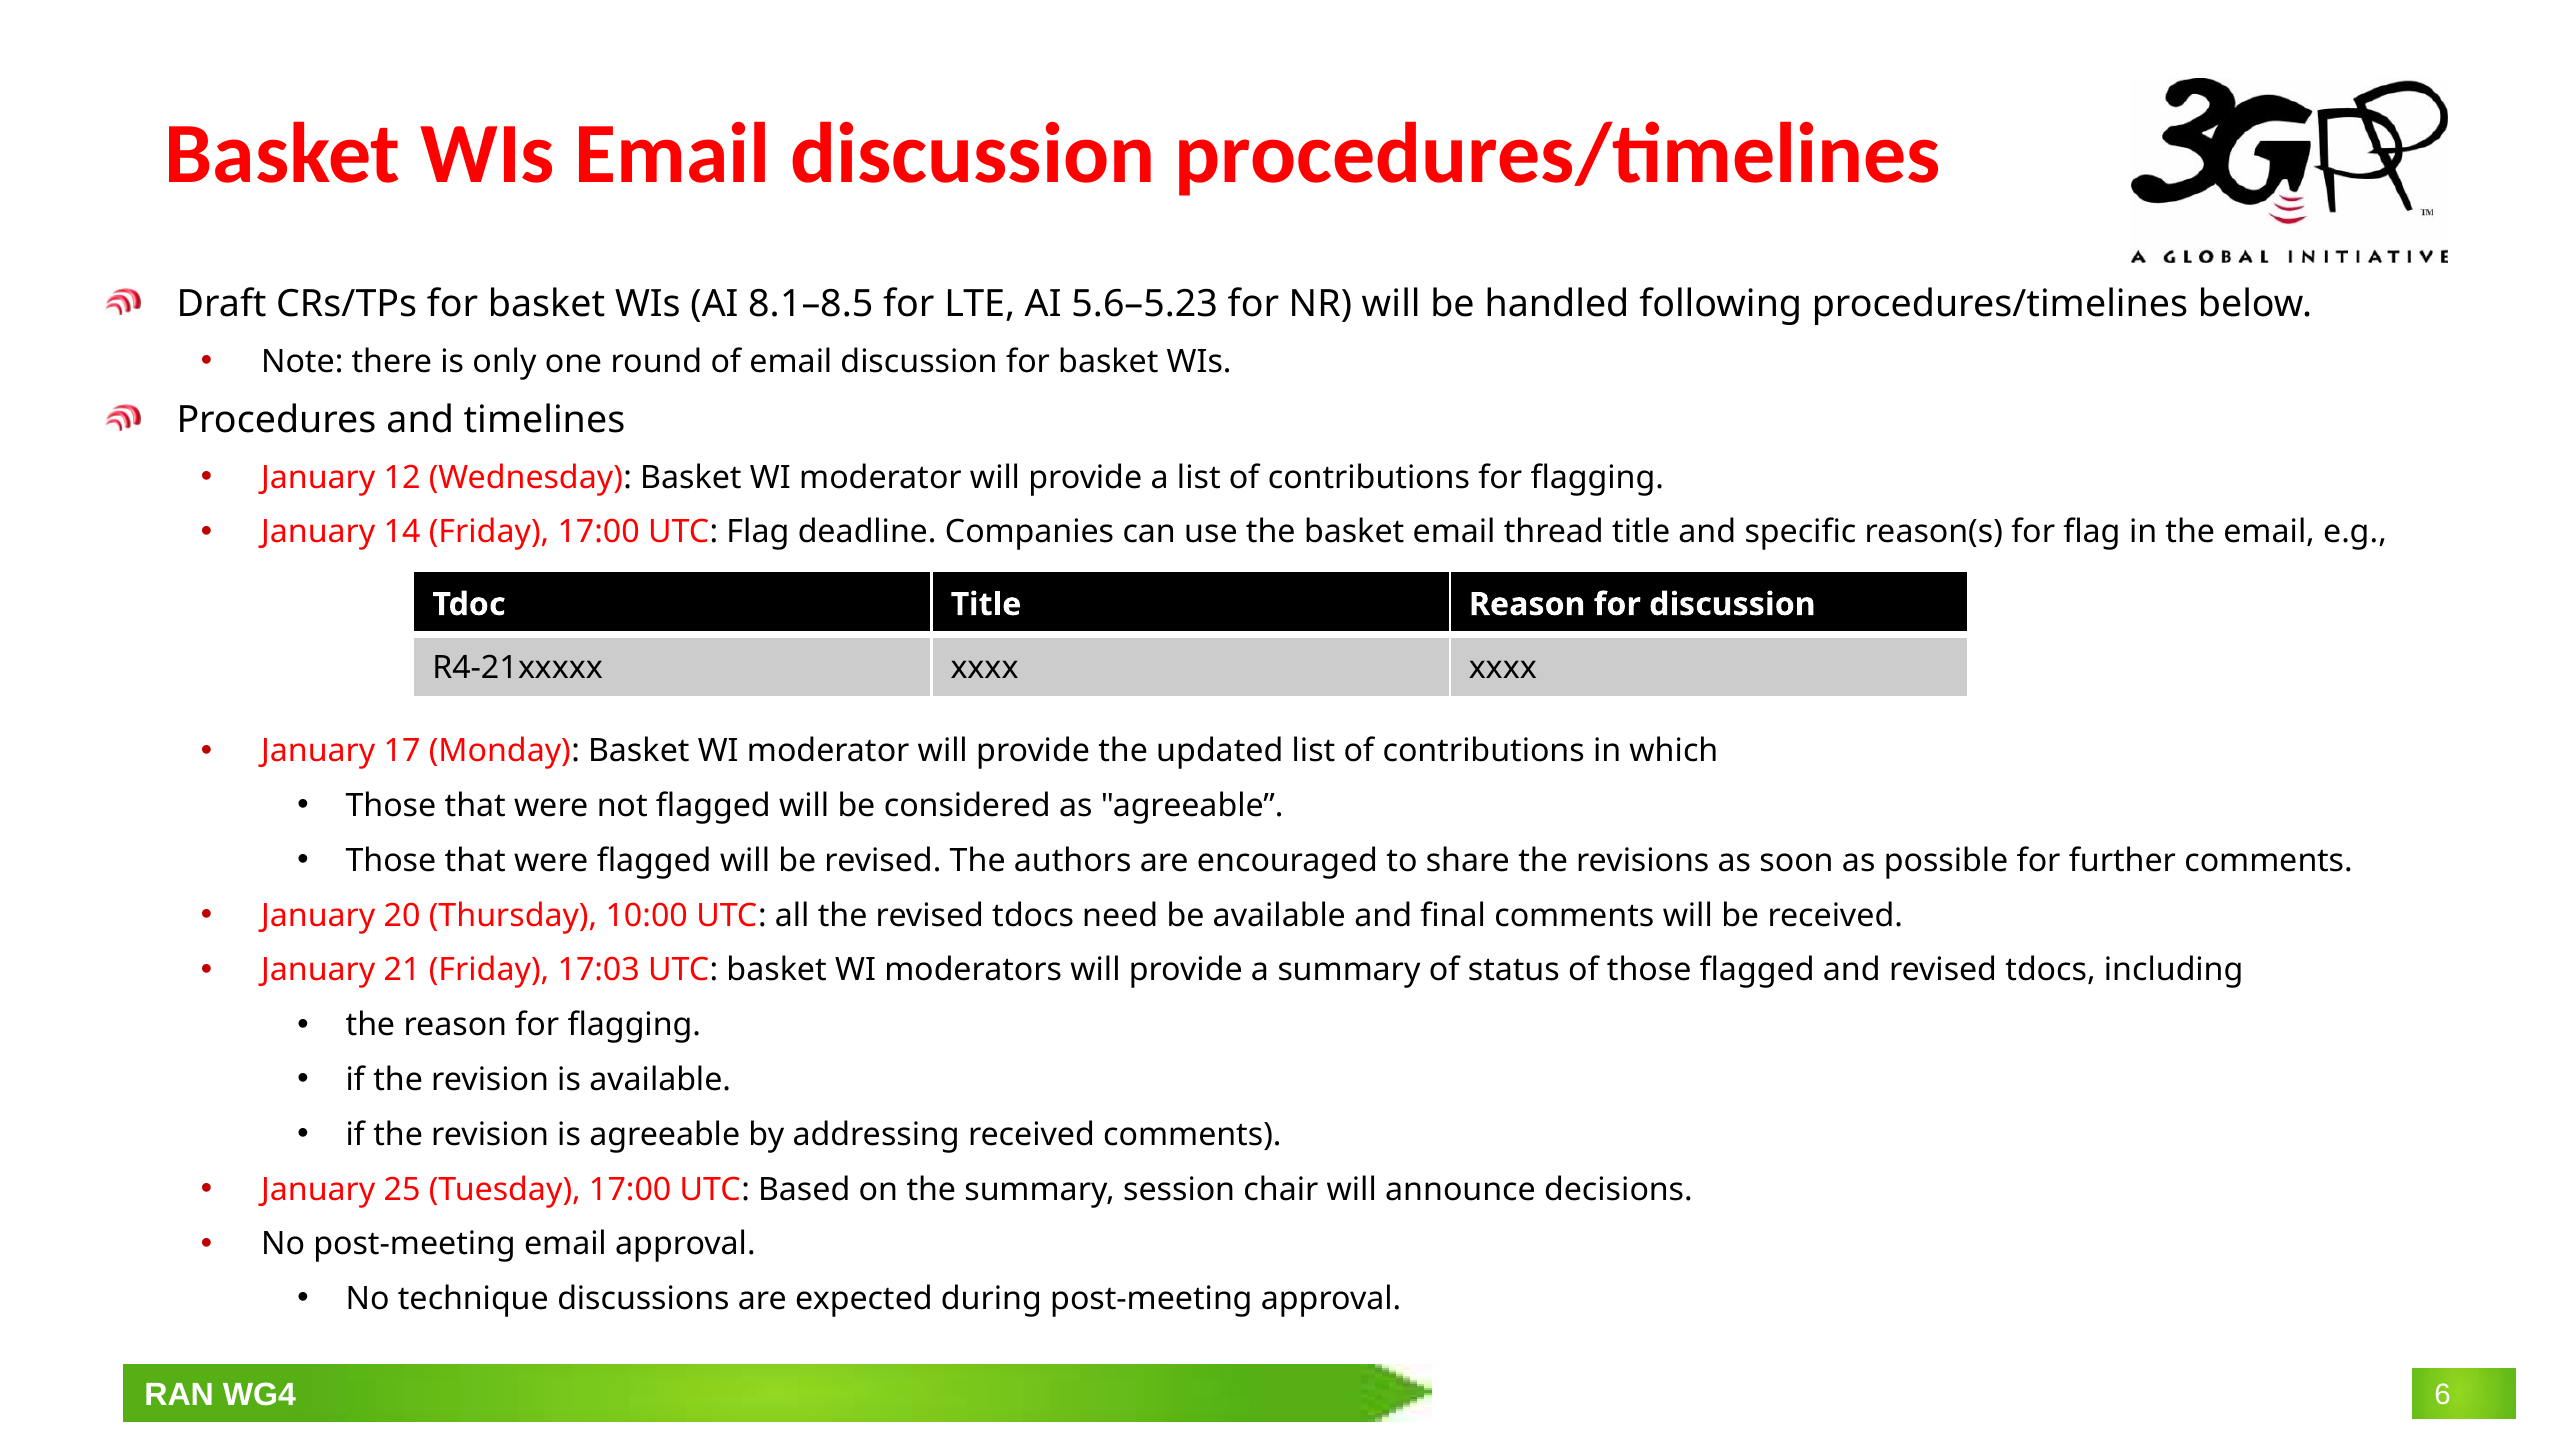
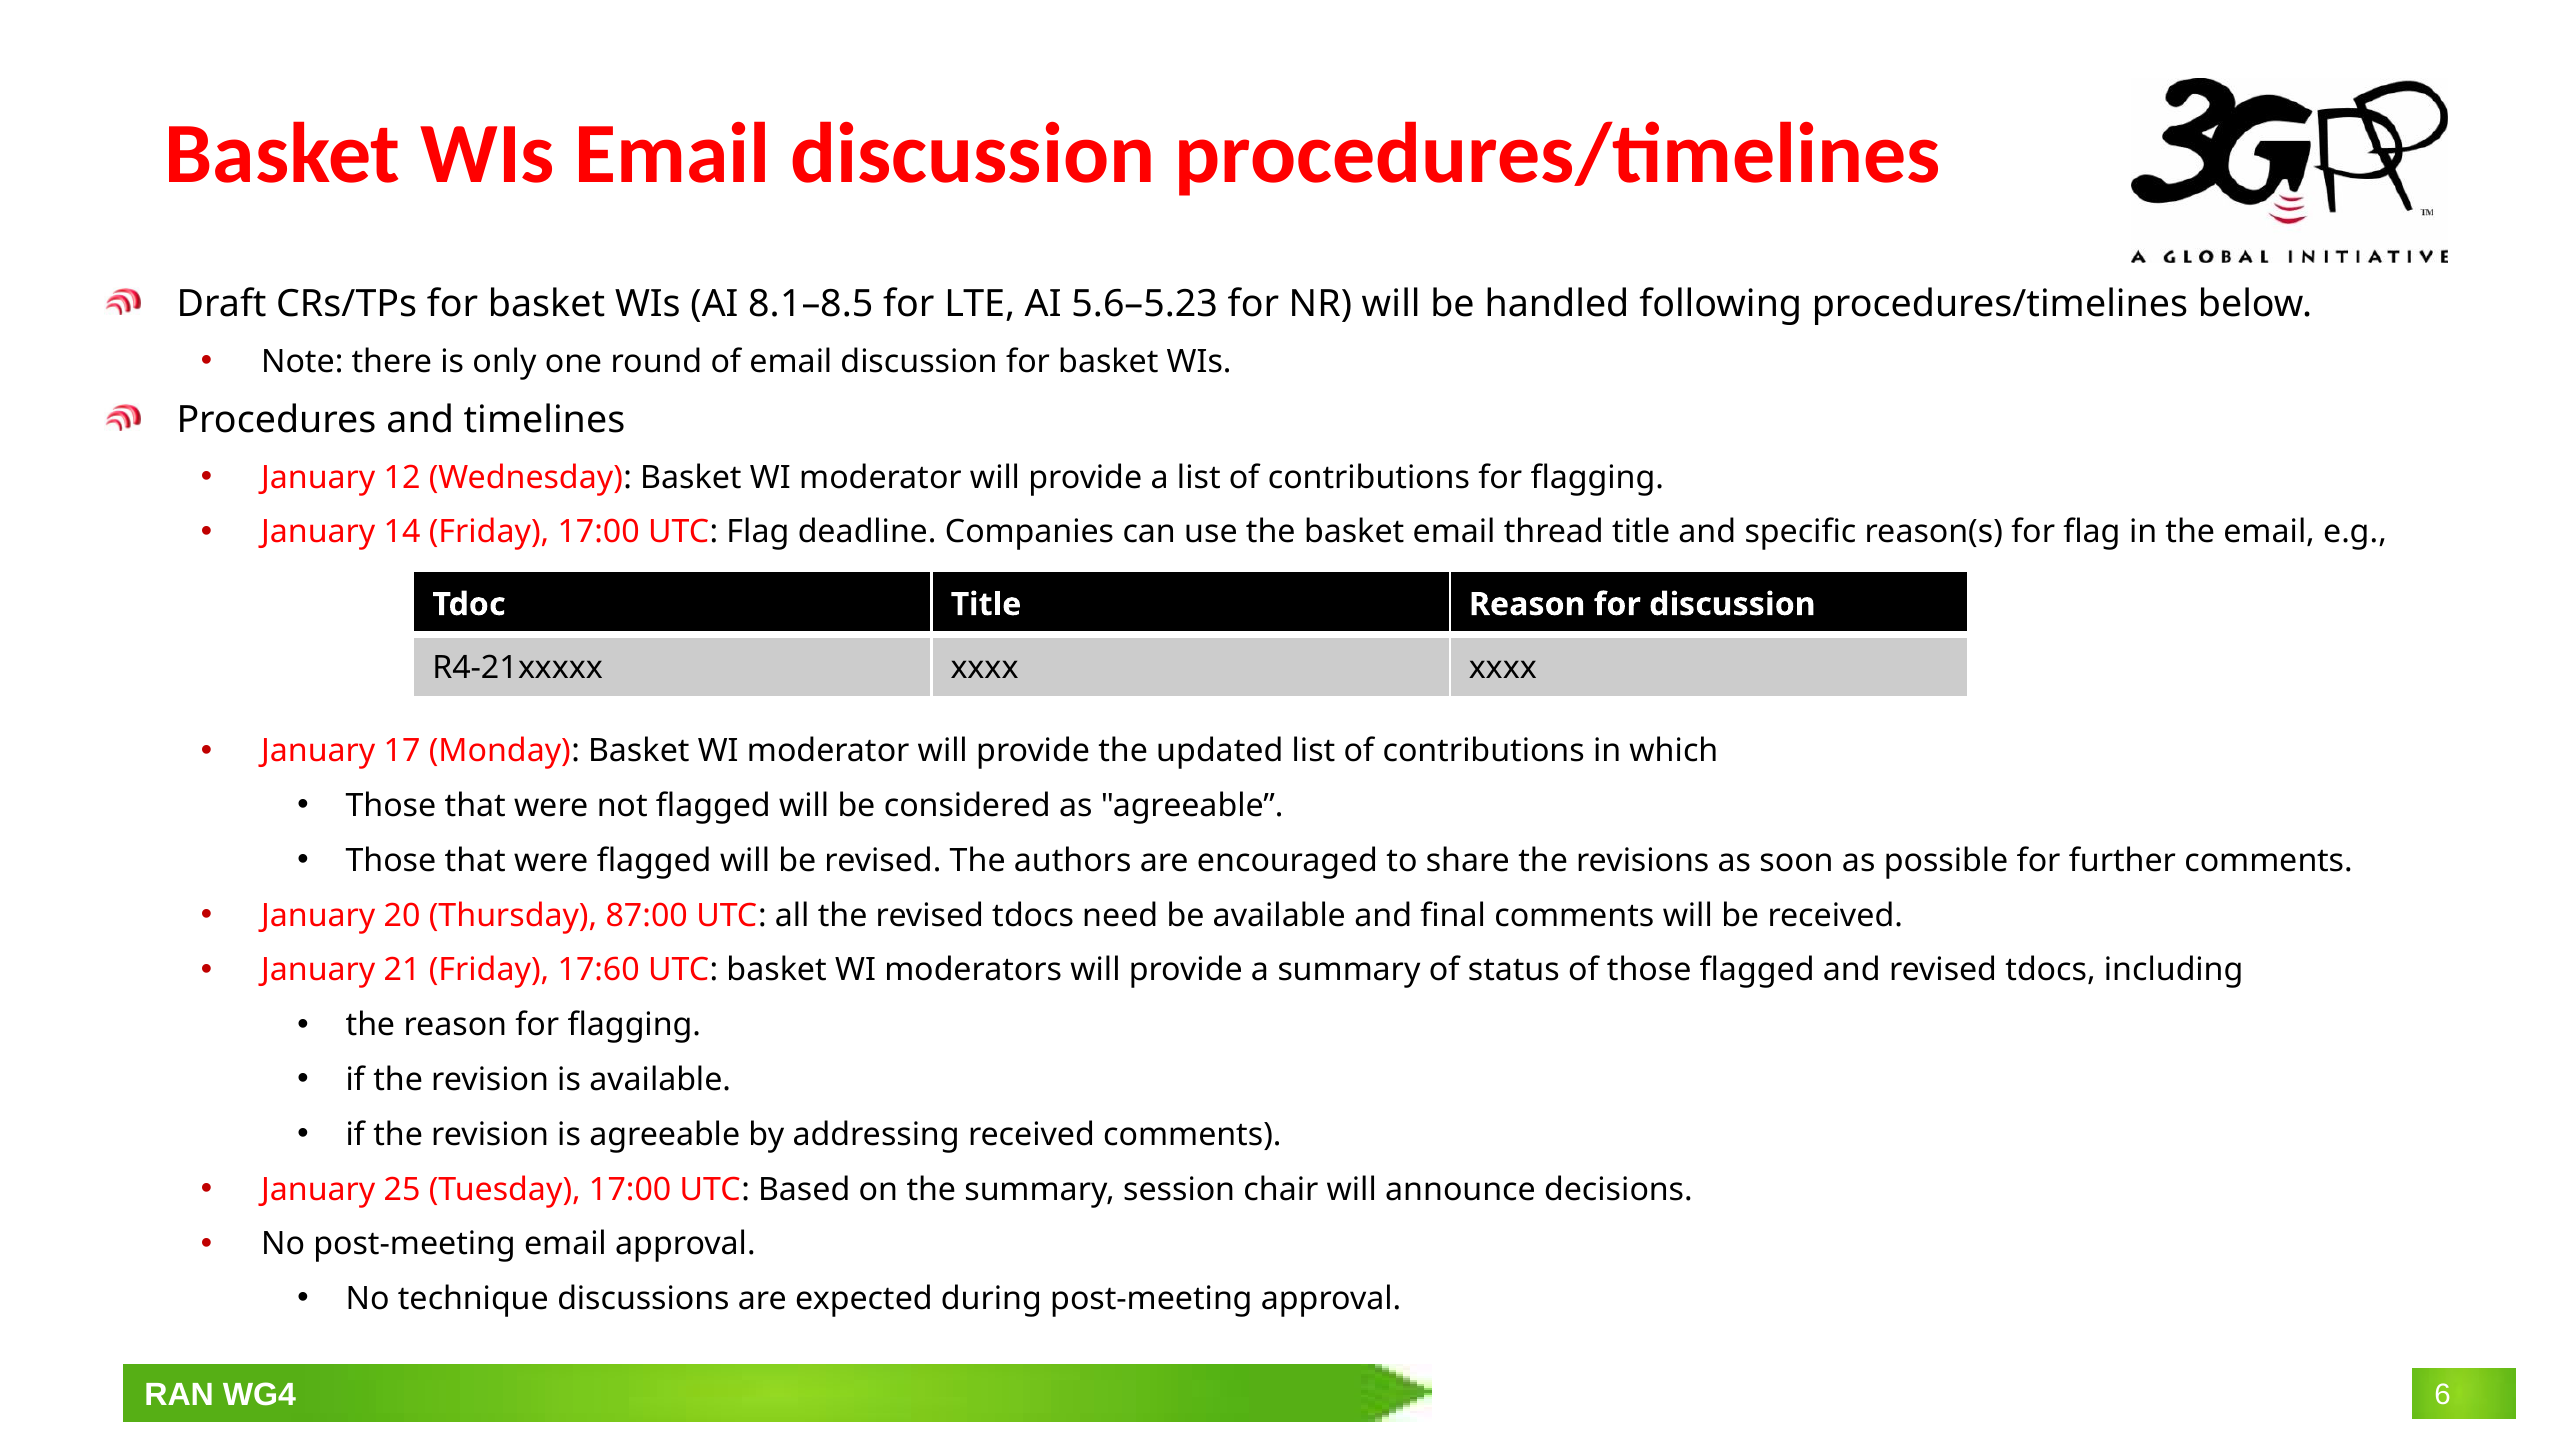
10:00: 10:00 -> 87:00
17:03: 17:03 -> 17:60
